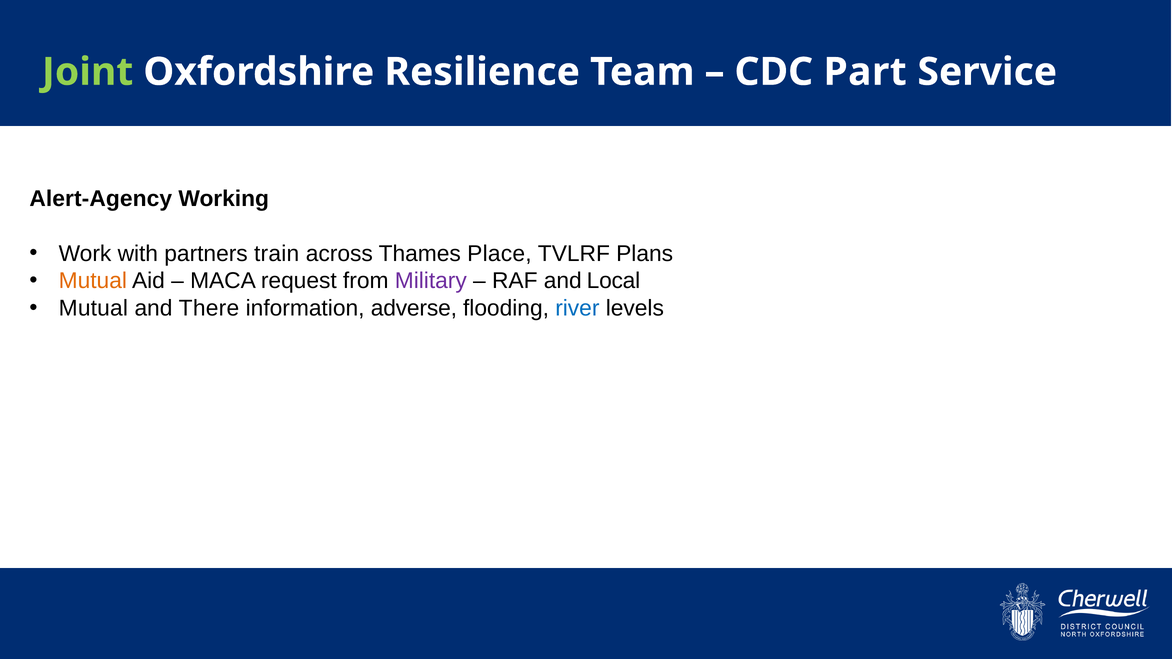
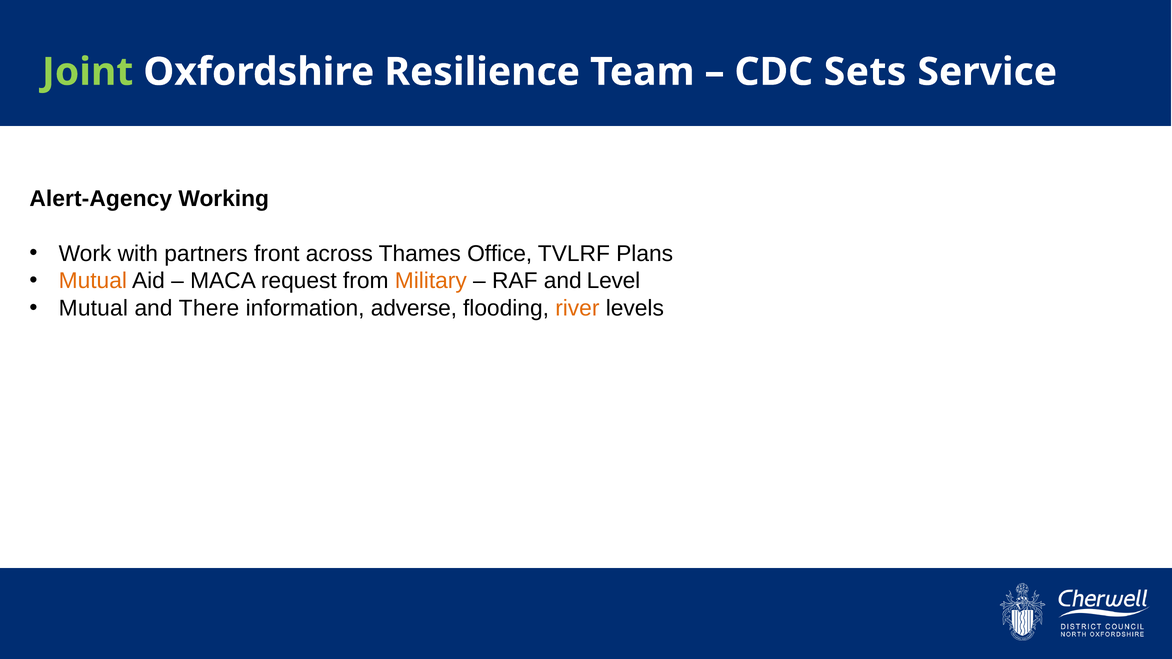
Part: Part -> Sets
train: train -> front
Place: Place -> Office
Military colour: purple -> orange
Local: Local -> Level
river colour: blue -> orange
